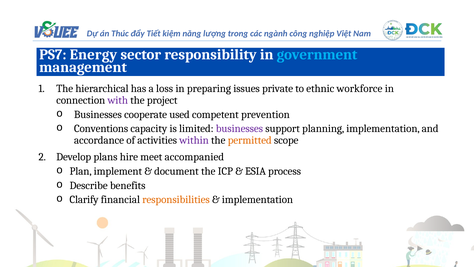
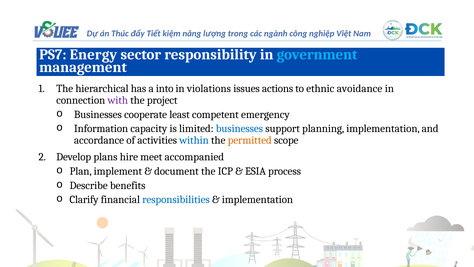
loss: loss -> into
preparing: preparing -> violations
private: private -> actions
workforce: workforce -> avoidance
used: used -> least
prevention: prevention -> emergency
Conventions: Conventions -> Information
businesses at (239, 128) colour: purple -> blue
within colour: purple -> blue
responsibilities colour: orange -> blue
